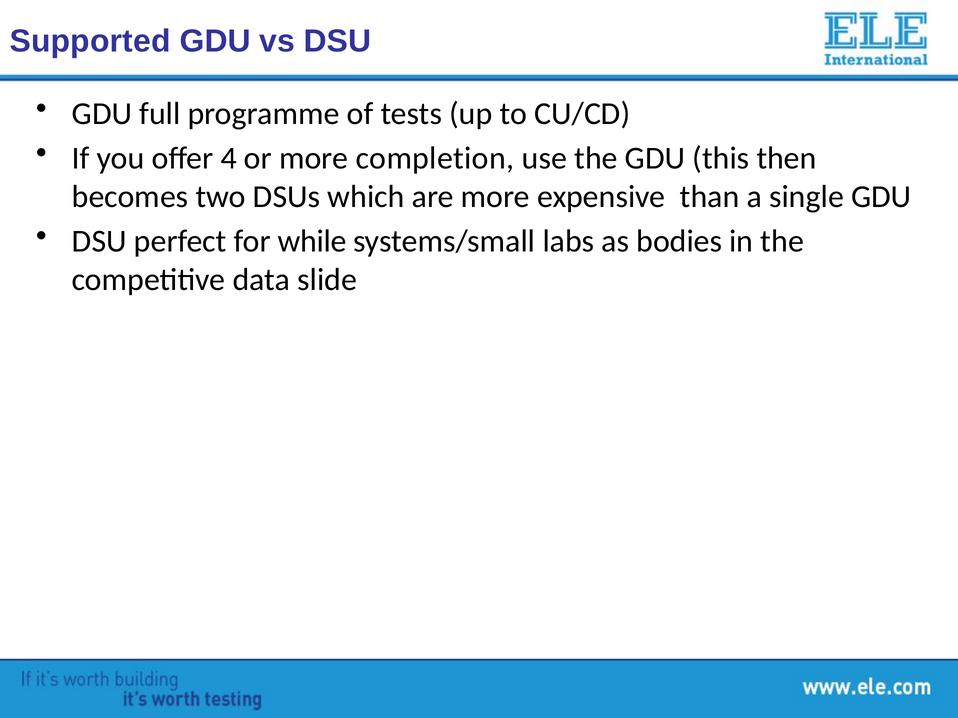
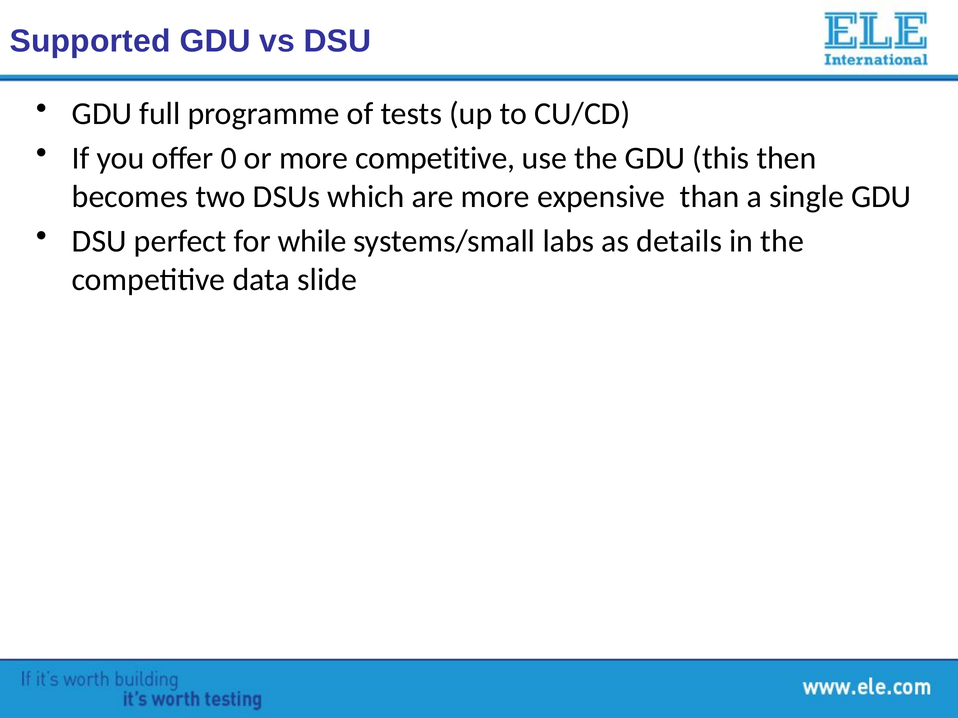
4: 4 -> 0
more completion: completion -> competitive
bodies: bodies -> details
